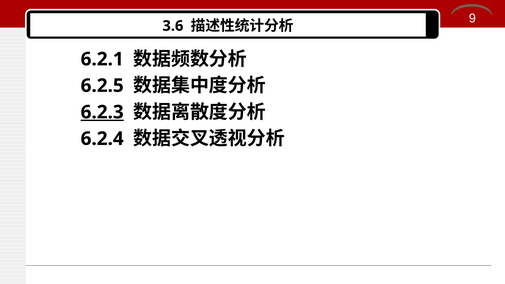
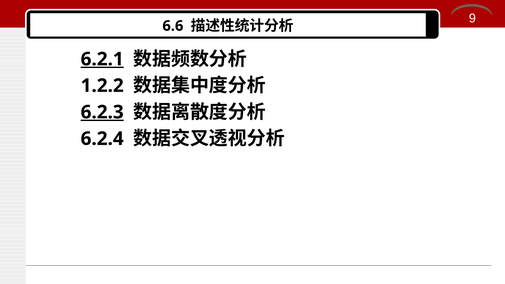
3.6: 3.6 -> 6.6
6.2.1 underline: none -> present
6.2.5: 6.2.5 -> 1.2.2
